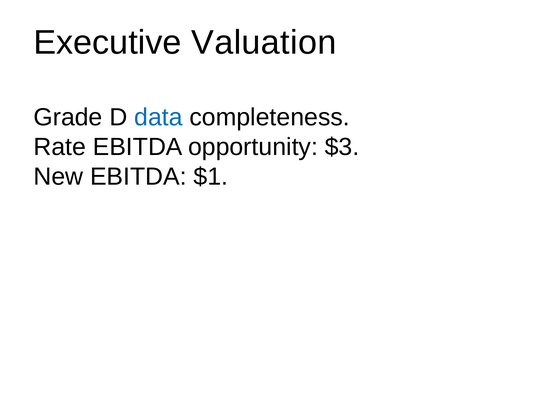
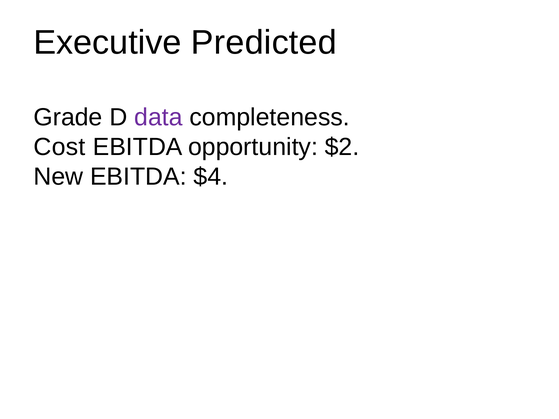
Valuation: Valuation -> Predicted
data colour: blue -> purple
Rate: Rate -> Cost
$3: $3 -> $2
$1: $1 -> $4
